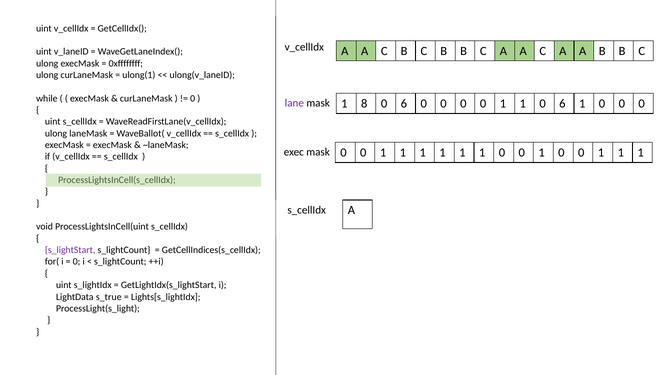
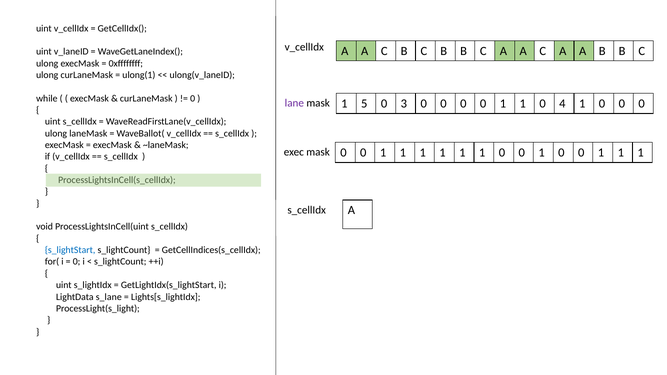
8: 8 -> 5
6 at (404, 104): 6 -> 3
1 0 6: 6 -> 4
s_lightStart colour: purple -> blue
s_true: s_true -> s_lane
